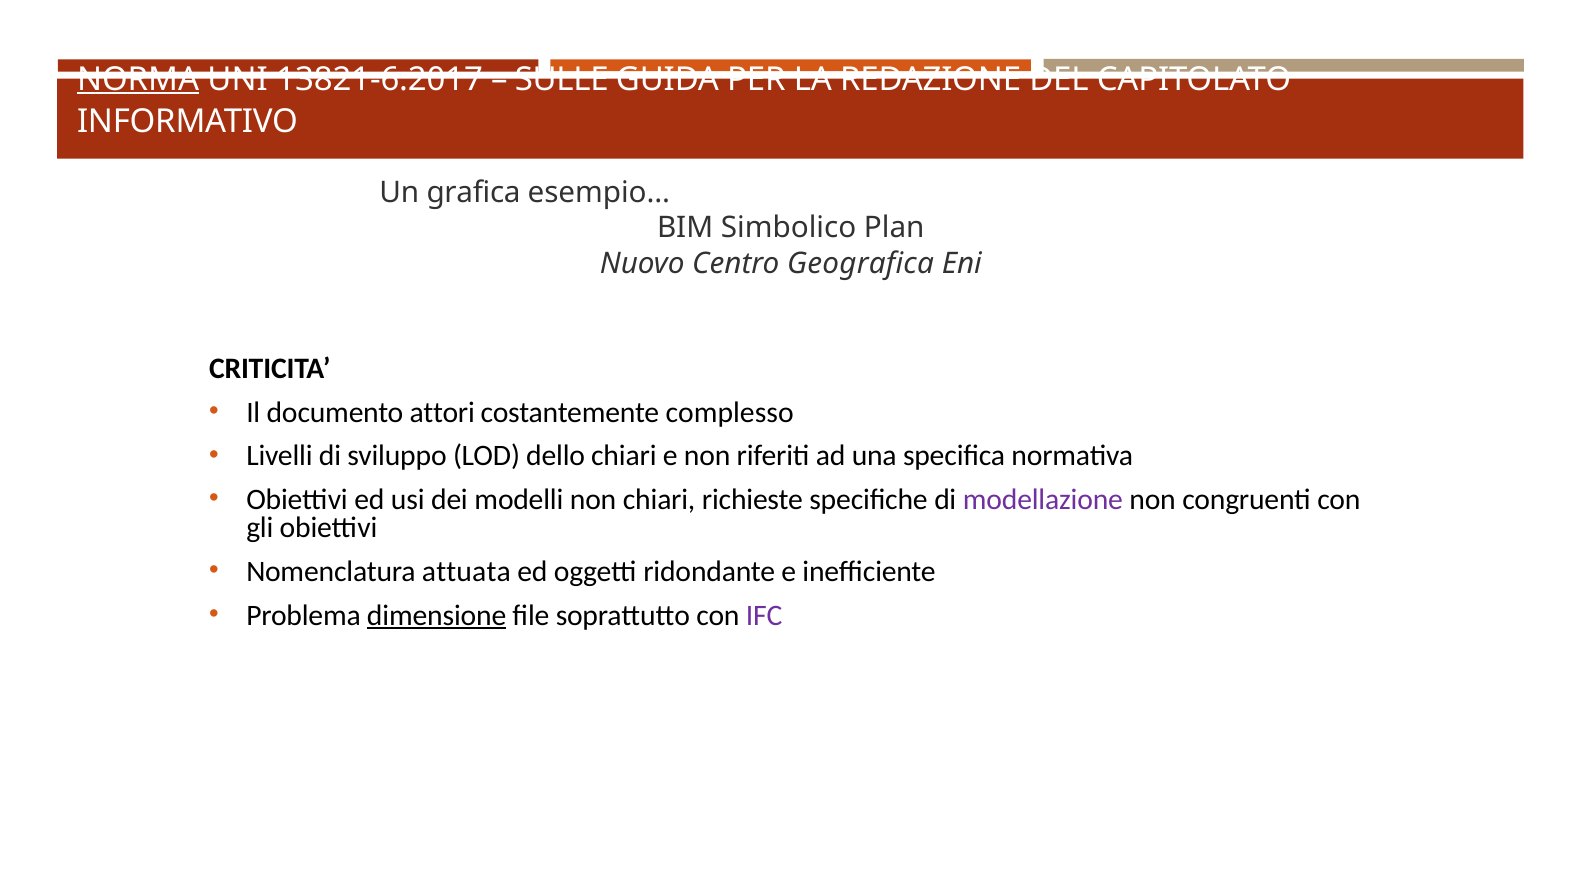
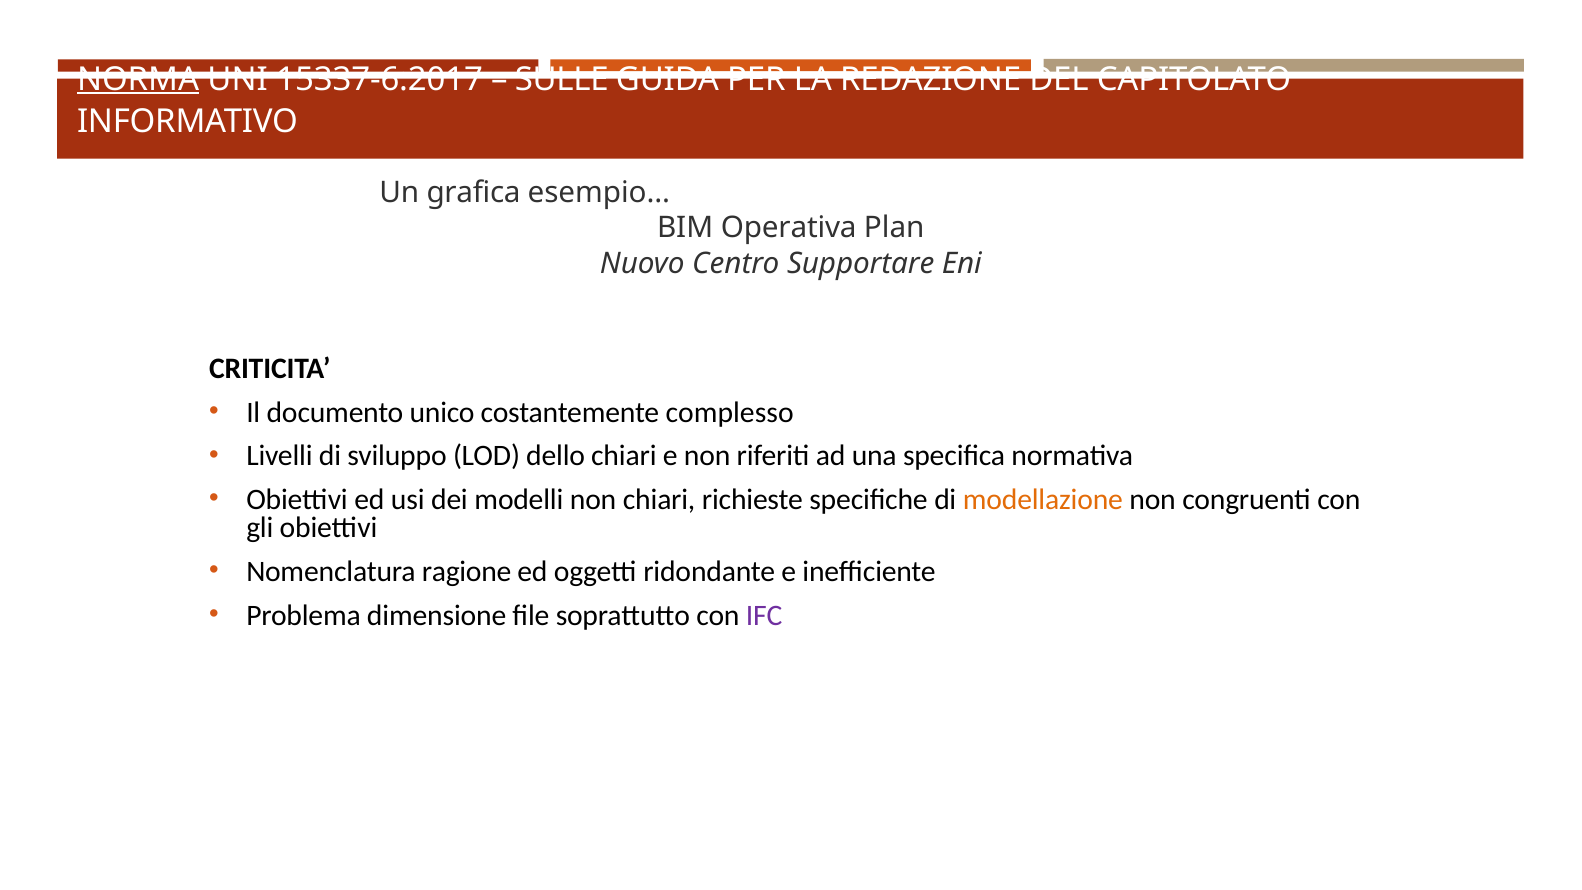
13821-6:2017: 13821-6:2017 -> 15337-6:2017
Simbolico: Simbolico -> Operativa
Geografica: Geografica -> Supportare
attori: attori -> unico
modellazione colour: purple -> orange
attuata: attuata -> ragione
dimensione underline: present -> none
